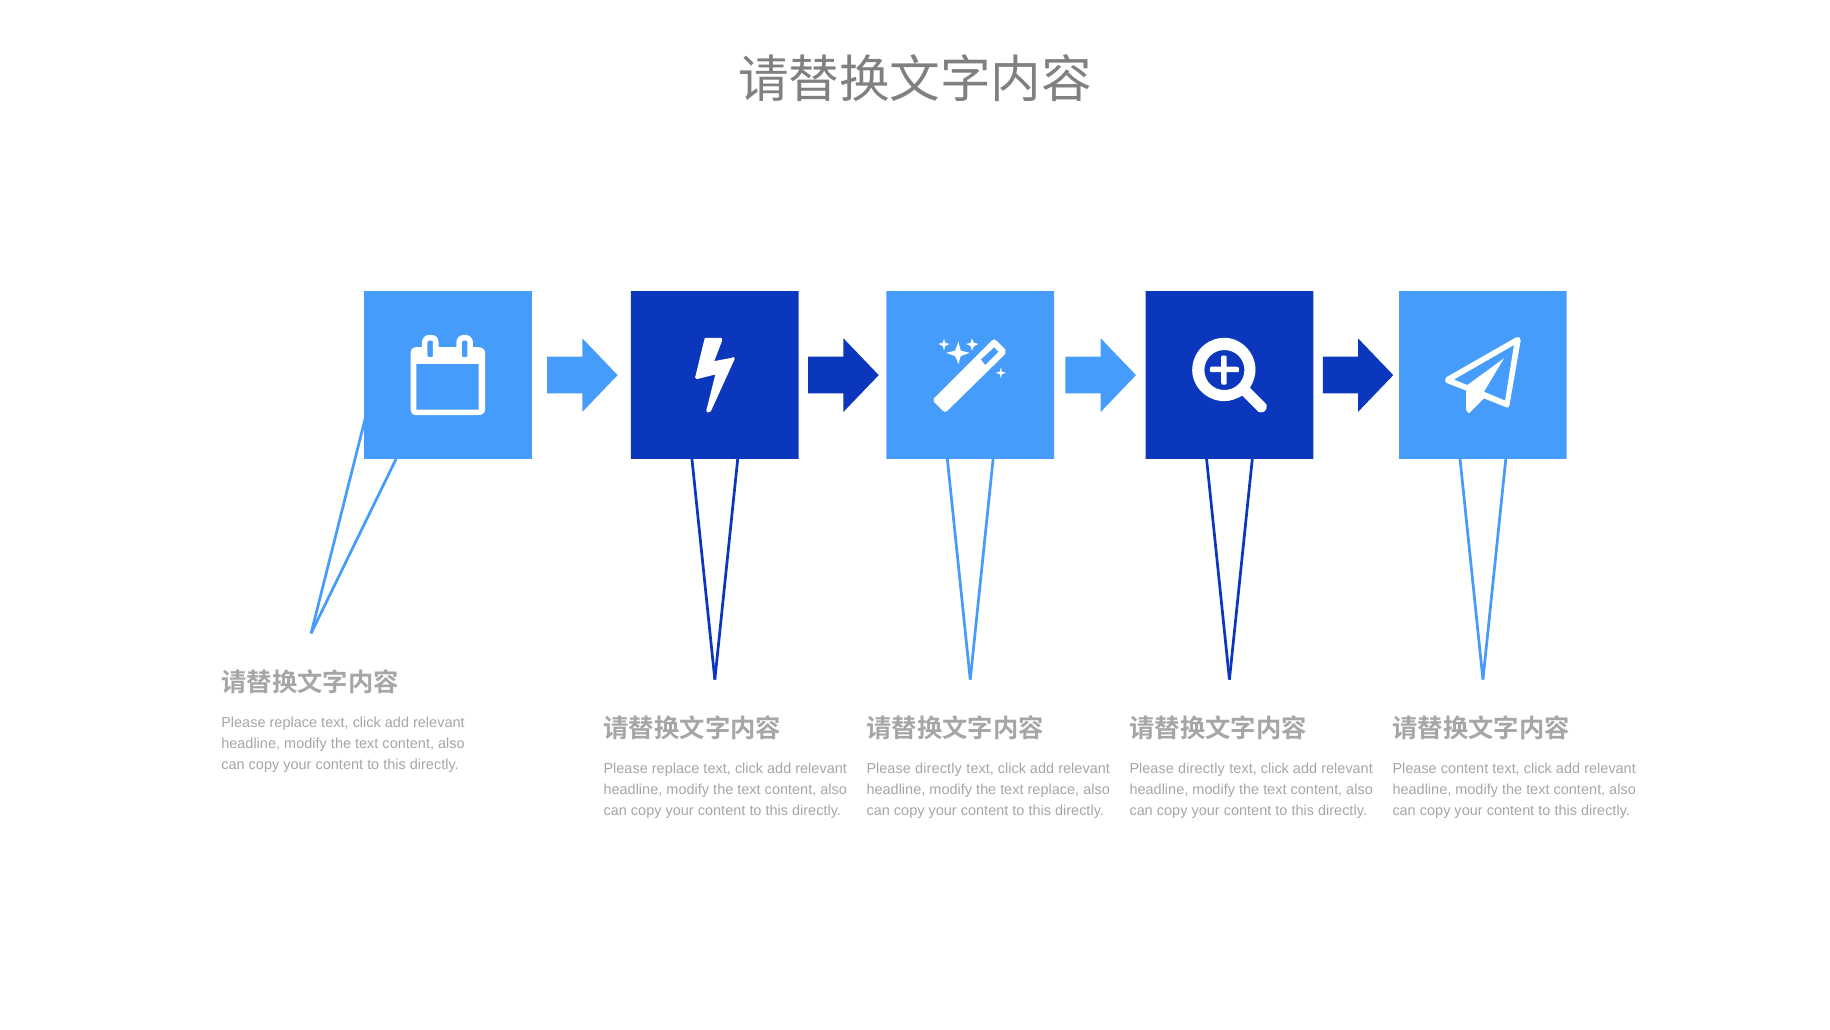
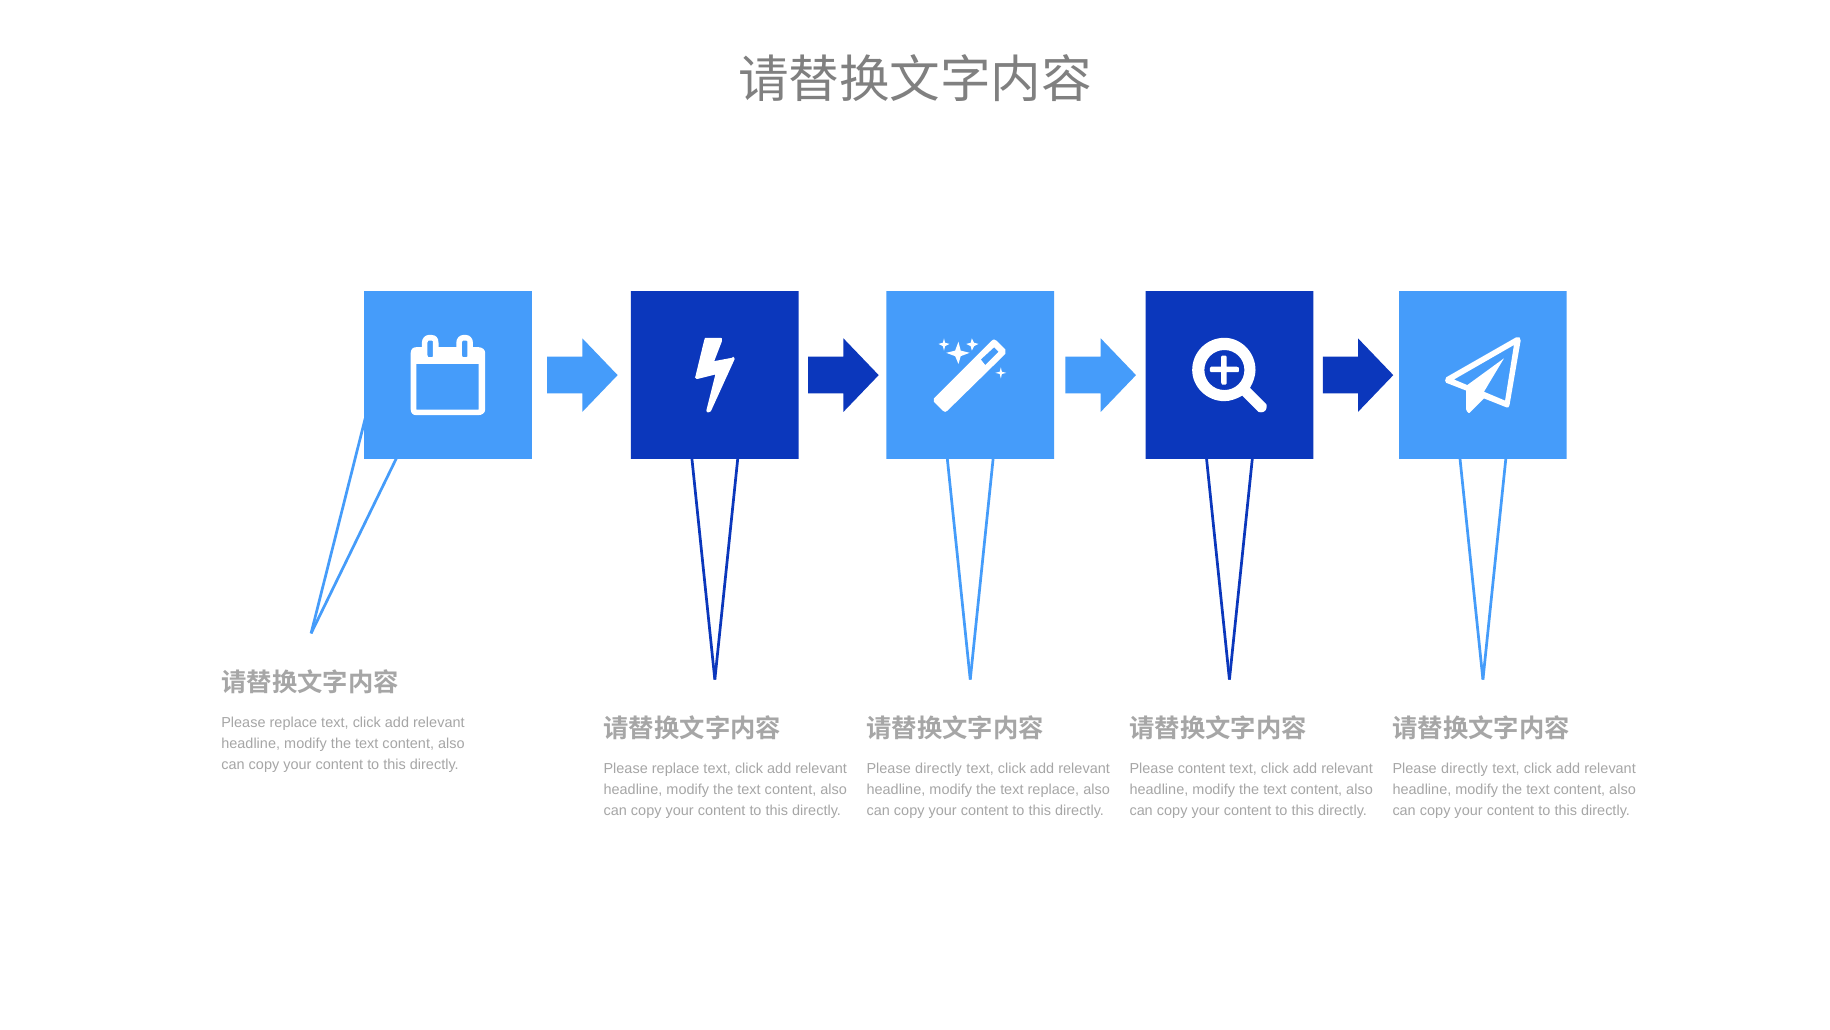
directly at (1202, 768): directly -> content
content at (1465, 768): content -> directly
